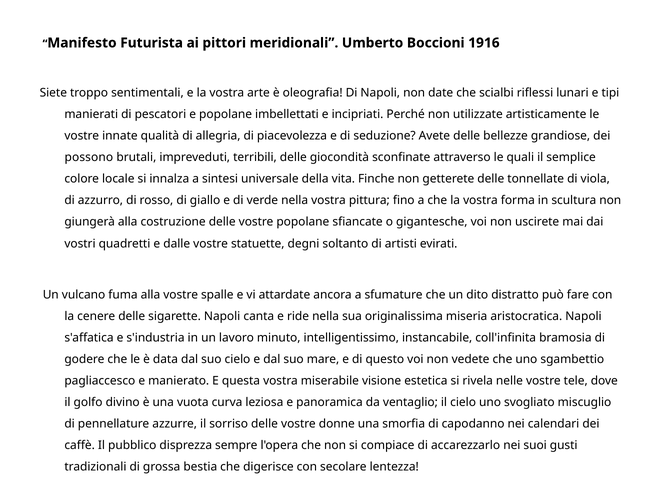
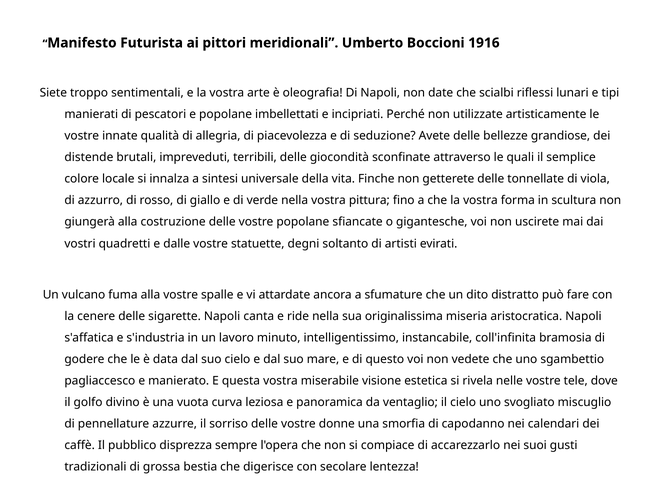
possono: possono -> distende
